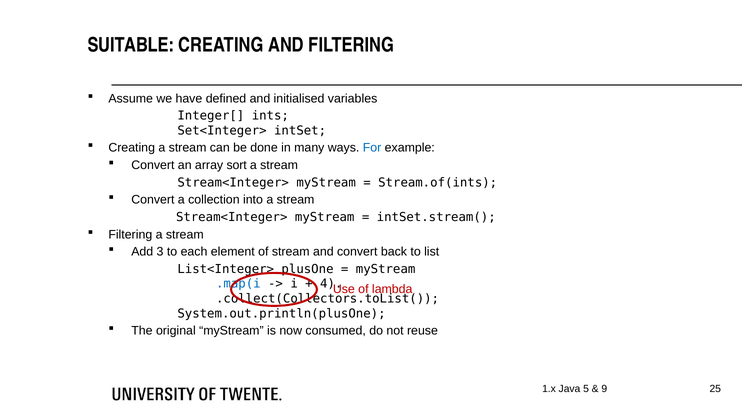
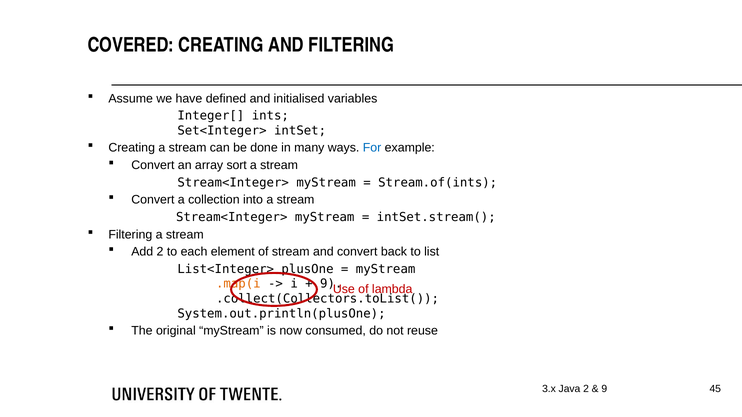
SUITABLE: SUITABLE -> COVERED
Add 3: 3 -> 2
.map(i colour: blue -> orange
4 at (331, 284): 4 -> 9
1.x: 1.x -> 3.x
Java 5: 5 -> 2
25: 25 -> 45
